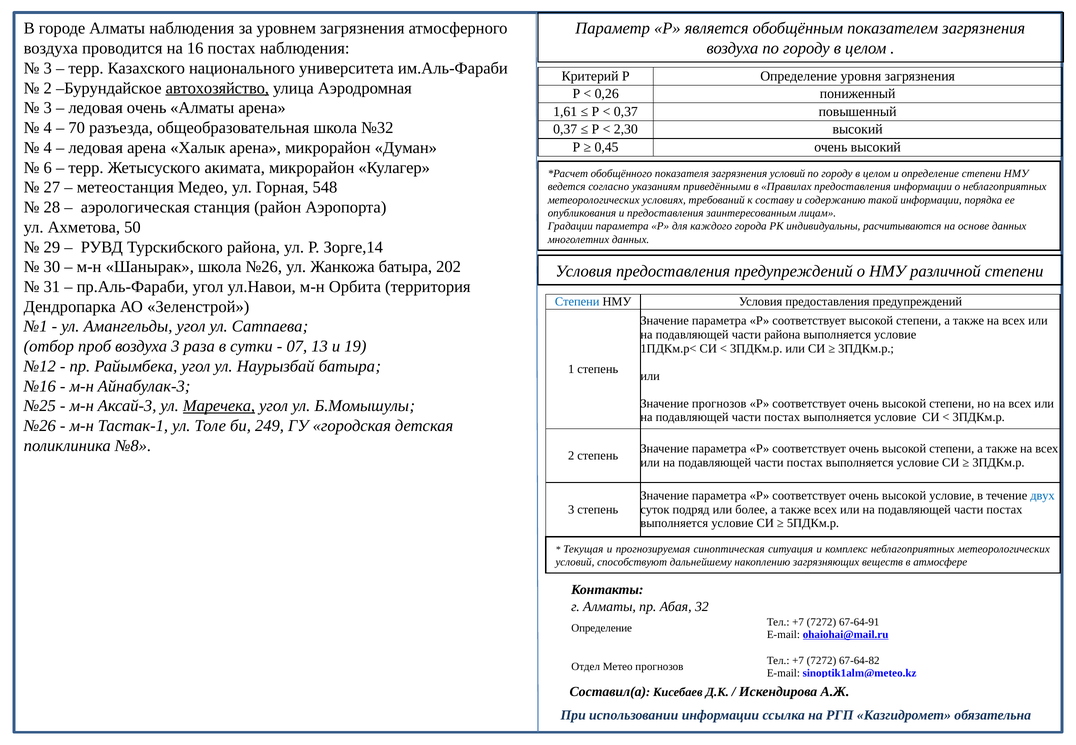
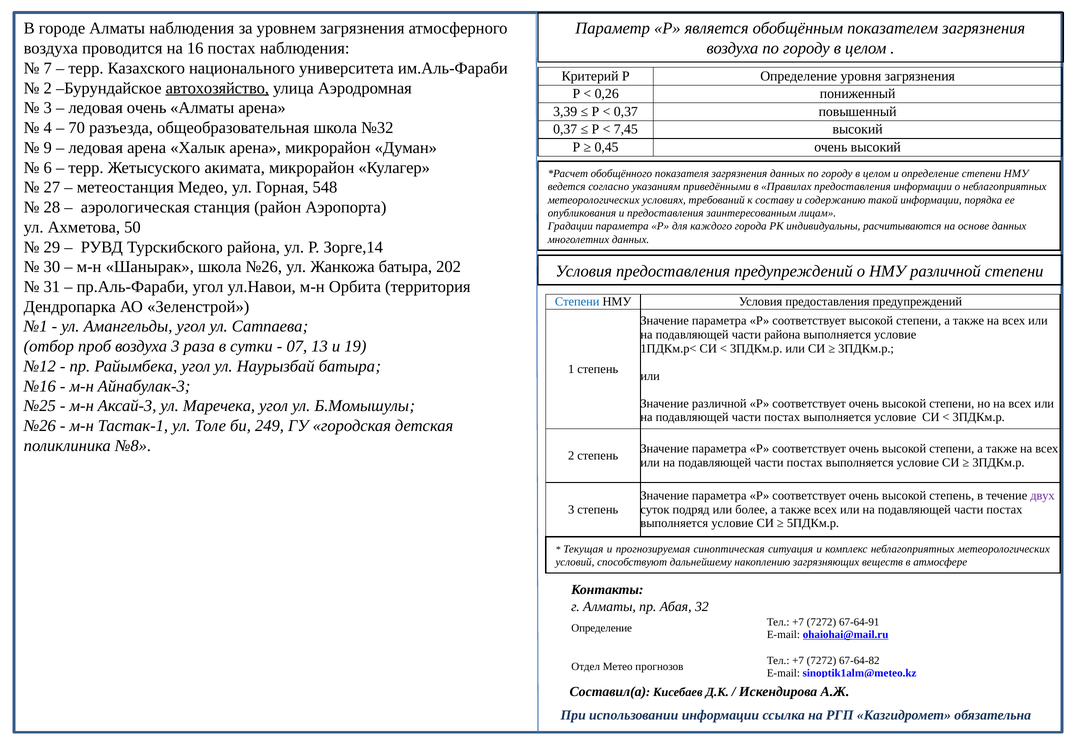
3 at (48, 68): 3 -> 7
1,61: 1,61 -> 3,39
2,30: 2,30 -> 7,45
4 at (48, 148): 4 -> 9
загрязнения условий: условий -> данных
Значение прогнозов: прогнозов -> различной
Маречека underline: present -> none
высокой условие: условие -> степень
двух colour: blue -> purple
